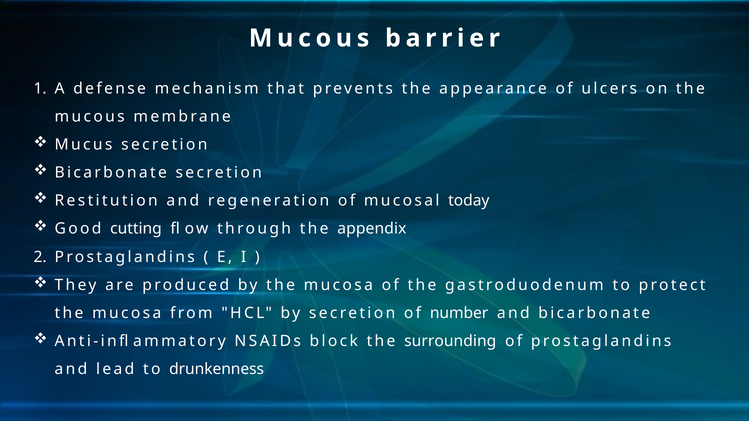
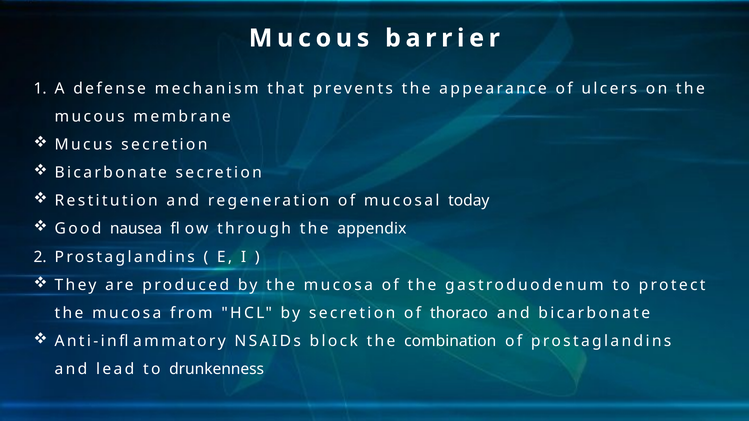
cutting: cutting -> nausea
number: number -> thoraco
surrounding: surrounding -> combination
